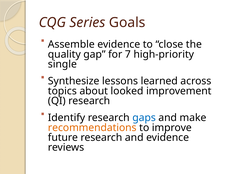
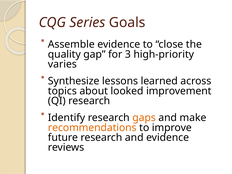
7: 7 -> 3
single: single -> varies
gaps colour: blue -> orange
